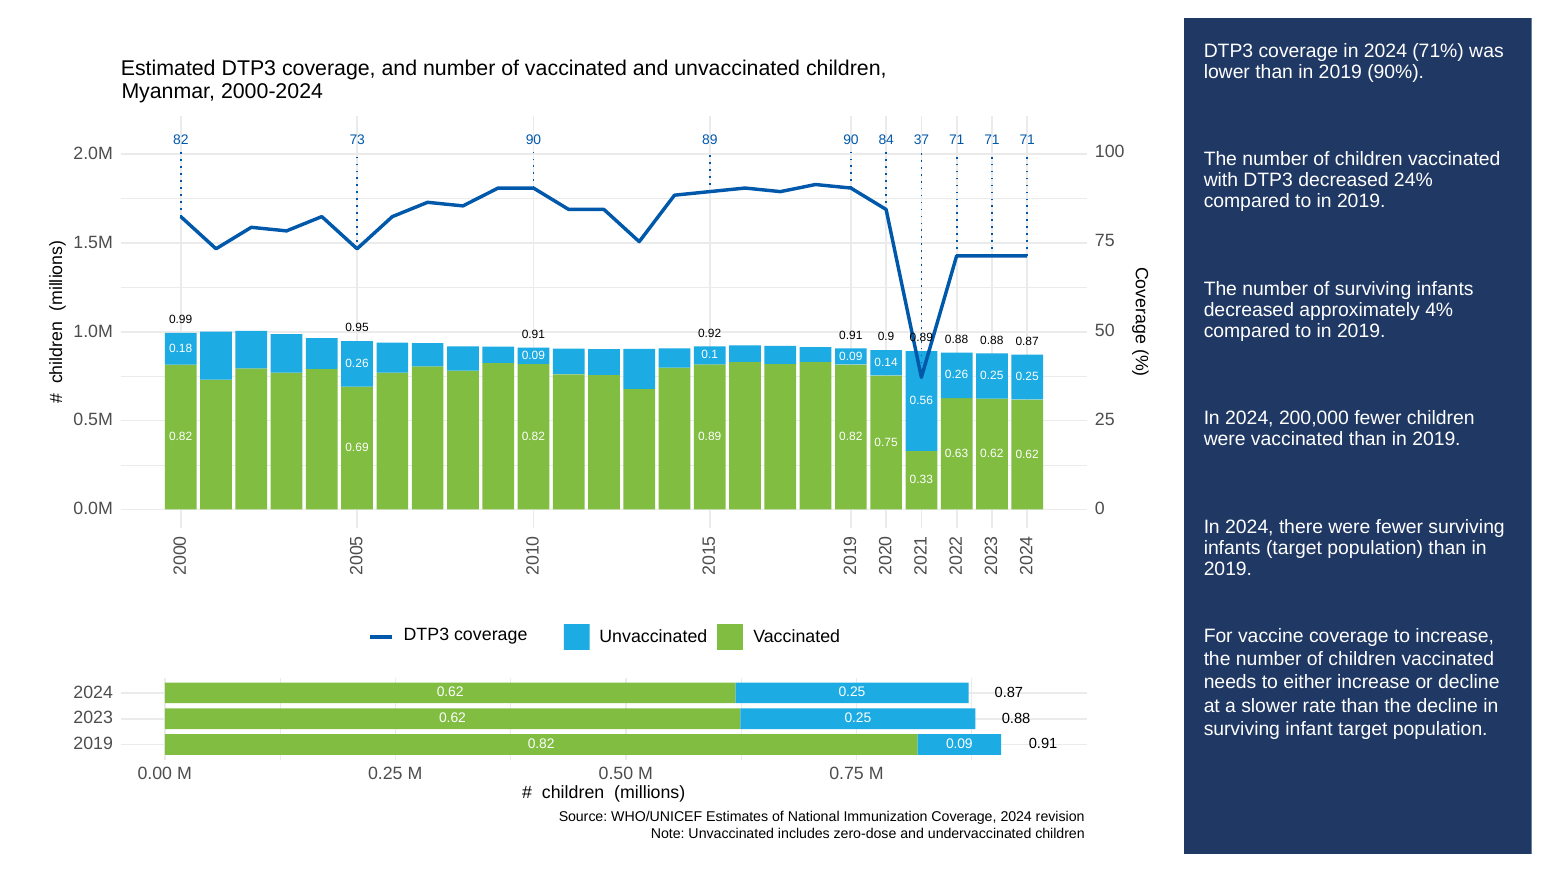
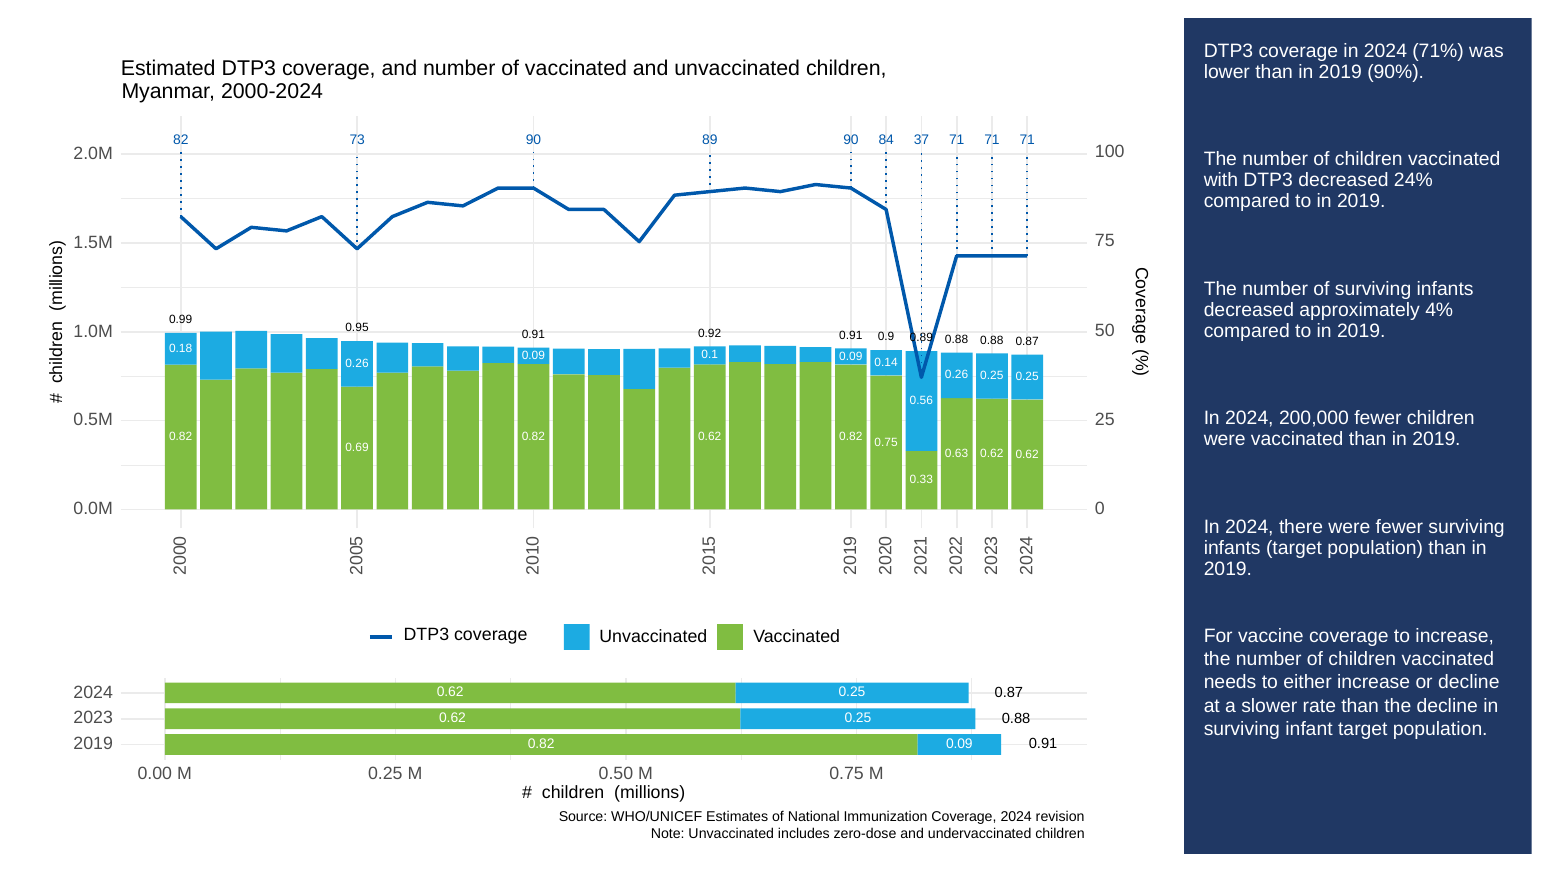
0.89 at (710, 437): 0.89 -> 0.62
